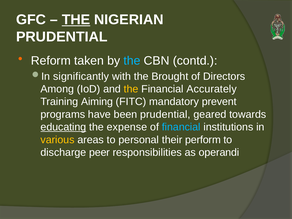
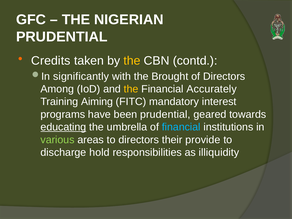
THE at (76, 20) underline: present -> none
Reform: Reform -> Credits
the at (132, 61) colour: light blue -> yellow
prevent: prevent -> interest
expense: expense -> umbrella
various colour: yellow -> light green
to personal: personal -> directors
perform: perform -> provide
peer: peer -> hold
operandi: operandi -> illiquidity
